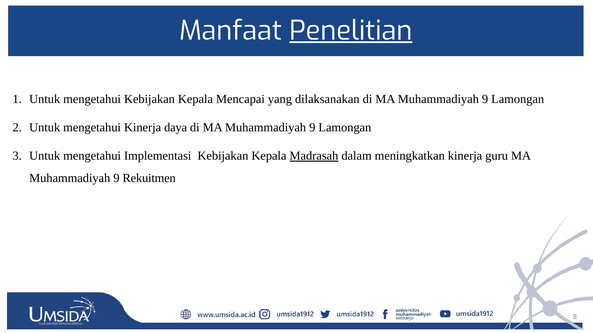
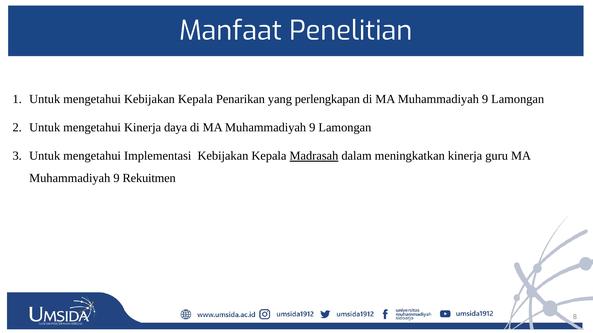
Penelitian underline: present -> none
Mencapai: Mencapai -> Penarikan
dilaksanakan: dilaksanakan -> perlengkapan
